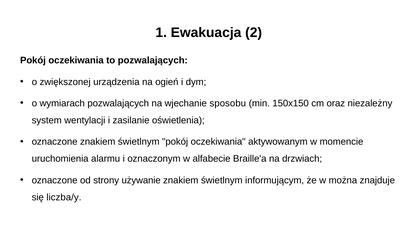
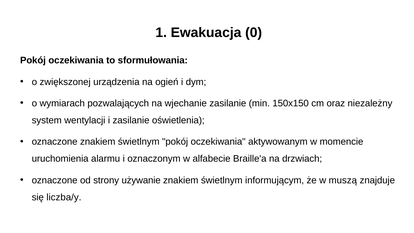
2: 2 -> 0
to pozwalających: pozwalających -> sformułowania
wjechanie sposobu: sposobu -> zasilanie
można: można -> muszą
